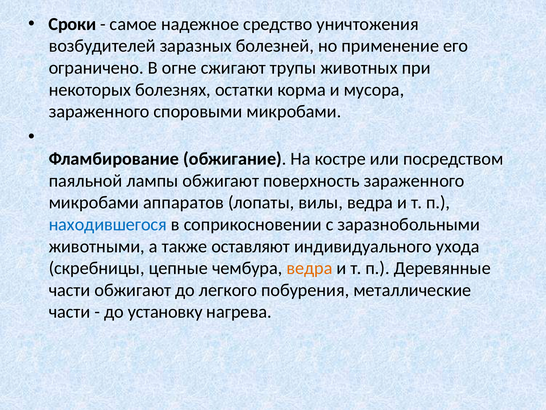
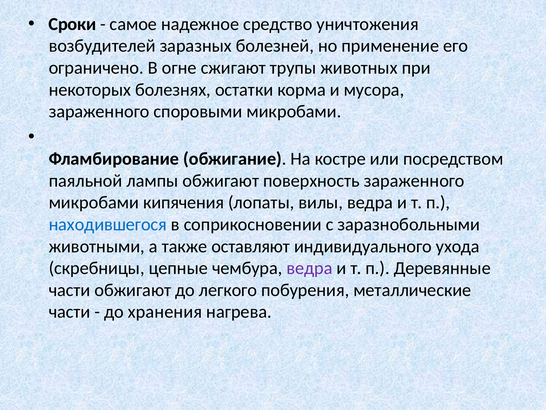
аппаратов: аппаратов -> кипячения
ведра at (310, 268) colour: orange -> purple
установку: установку -> хранения
